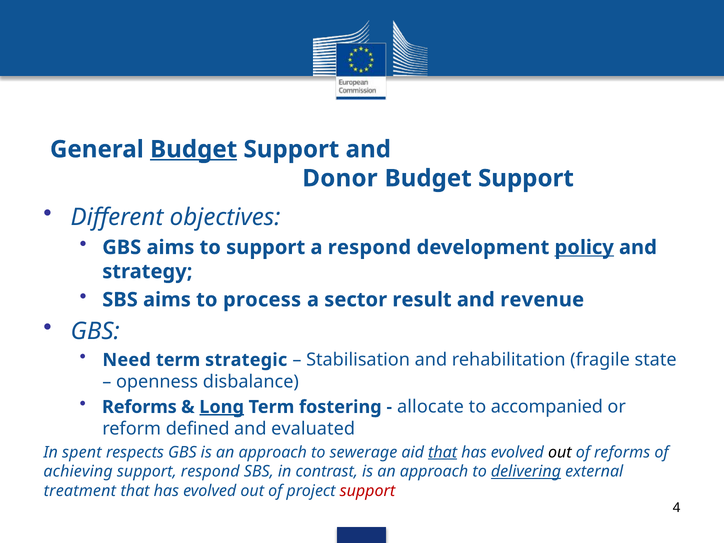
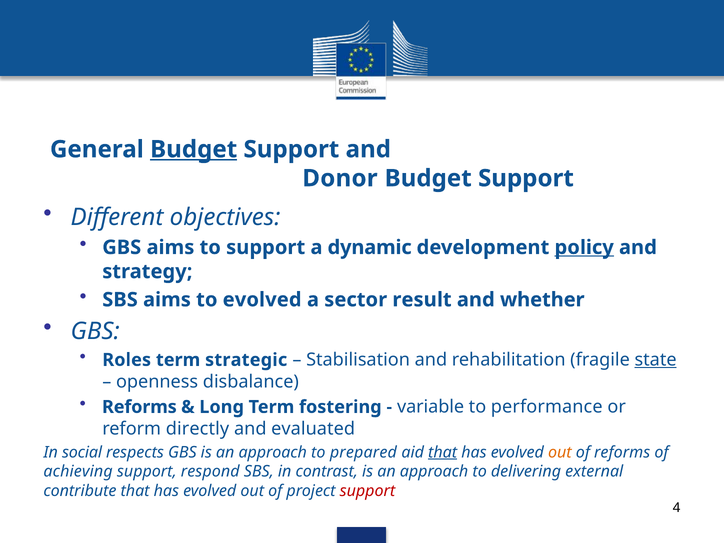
a respond: respond -> dynamic
to process: process -> evolved
revenue: revenue -> whether
Need: Need -> Roles
state underline: none -> present
Long underline: present -> none
allocate: allocate -> variable
accompanied: accompanied -> performance
defined: defined -> directly
spent: spent -> social
sewerage: sewerage -> prepared
out at (560, 452) colour: black -> orange
delivering underline: present -> none
treatment: treatment -> contribute
